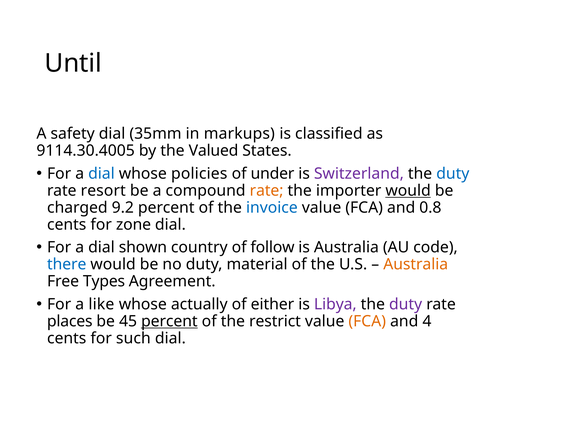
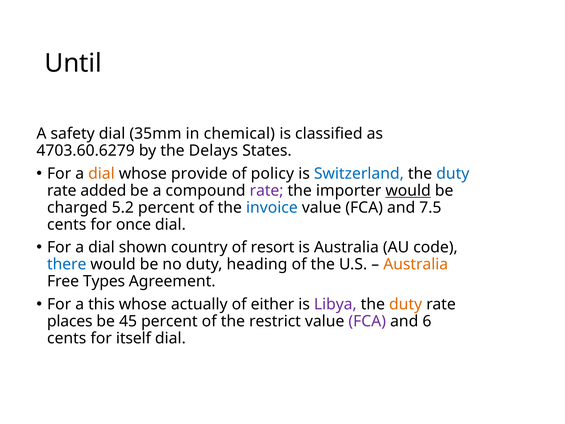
markups: markups -> chemical
9114.30.4005: 9114.30.4005 -> 4703.60.6279
Valued: Valued -> Delays
dial at (101, 173) colour: blue -> orange
policies: policies -> provide
under: under -> policy
Switzerland colour: purple -> blue
resort: resort -> added
rate at (267, 190) colour: orange -> purple
9.2: 9.2 -> 5.2
0.8: 0.8 -> 7.5
zone: zone -> once
follow: follow -> resort
material: material -> heading
like: like -> this
duty at (406, 304) colour: purple -> orange
percent at (169, 321) underline: present -> none
FCA at (367, 321) colour: orange -> purple
4: 4 -> 6
such: such -> itself
